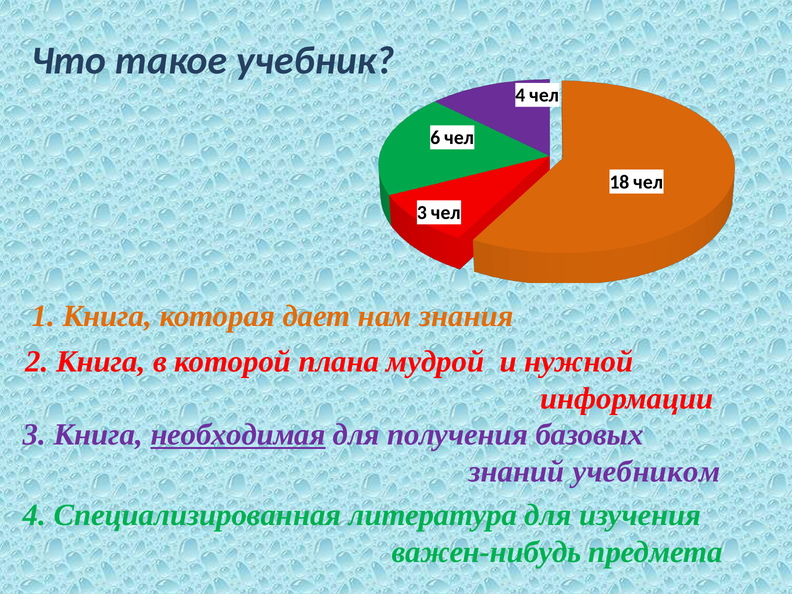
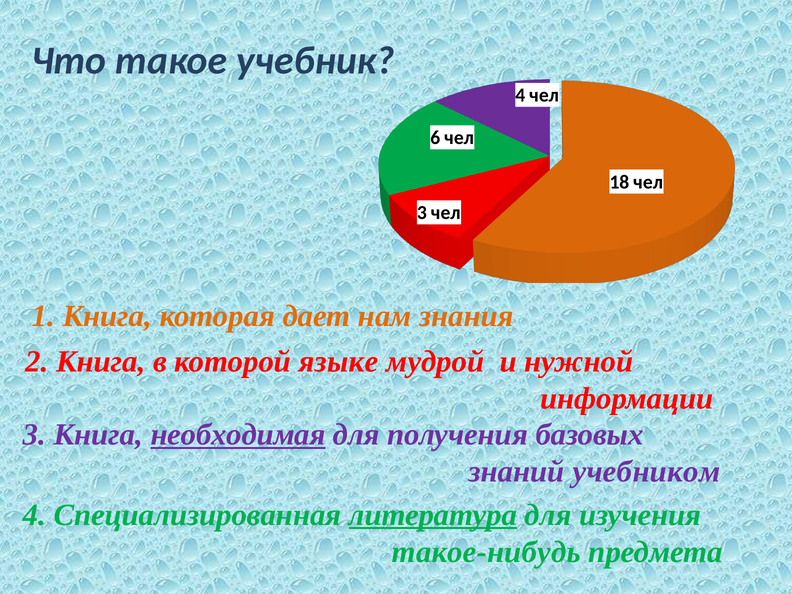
плана: плана -> языке
литература underline: none -> present
важен-нибудь: важен-нибудь -> такое-нибудь
